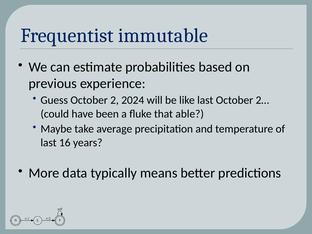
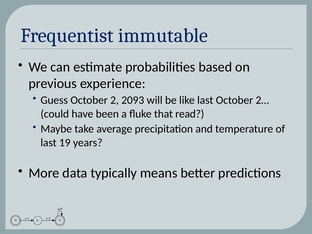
2024: 2024 -> 2093
able: able -> read
16: 16 -> 19
